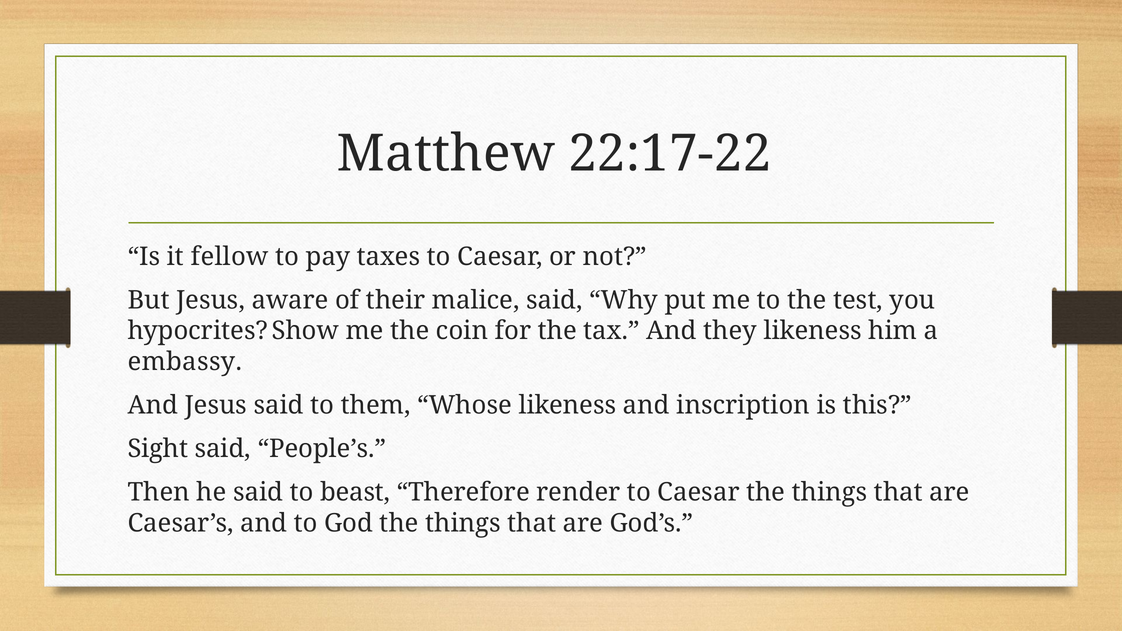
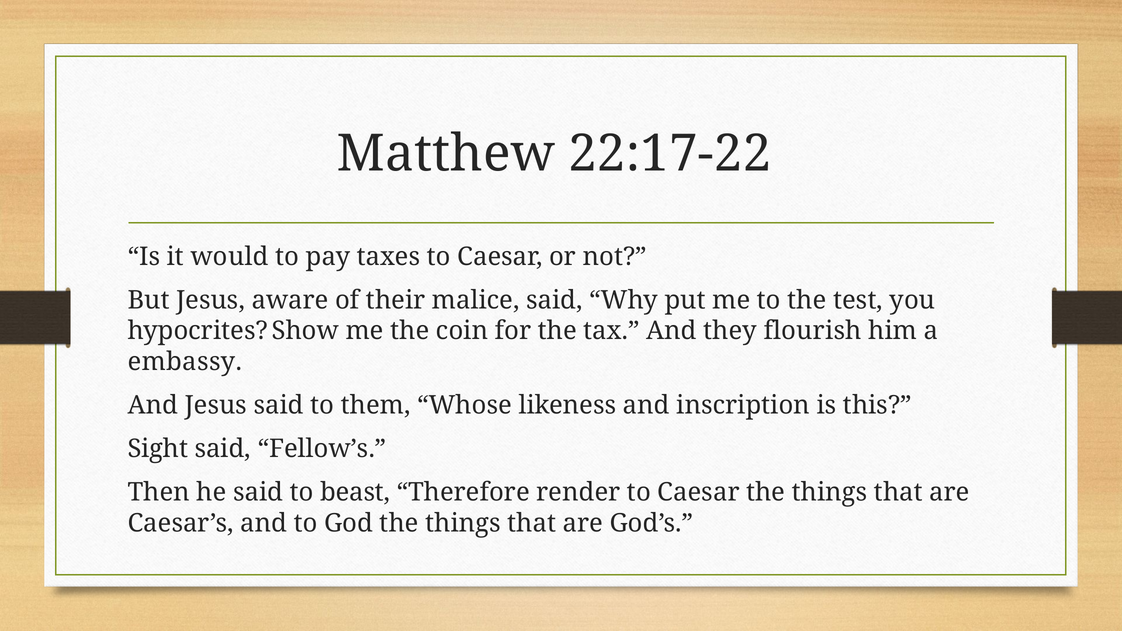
fellow: fellow -> would
they likeness: likeness -> flourish
People’s: People’s -> Fellow’s
